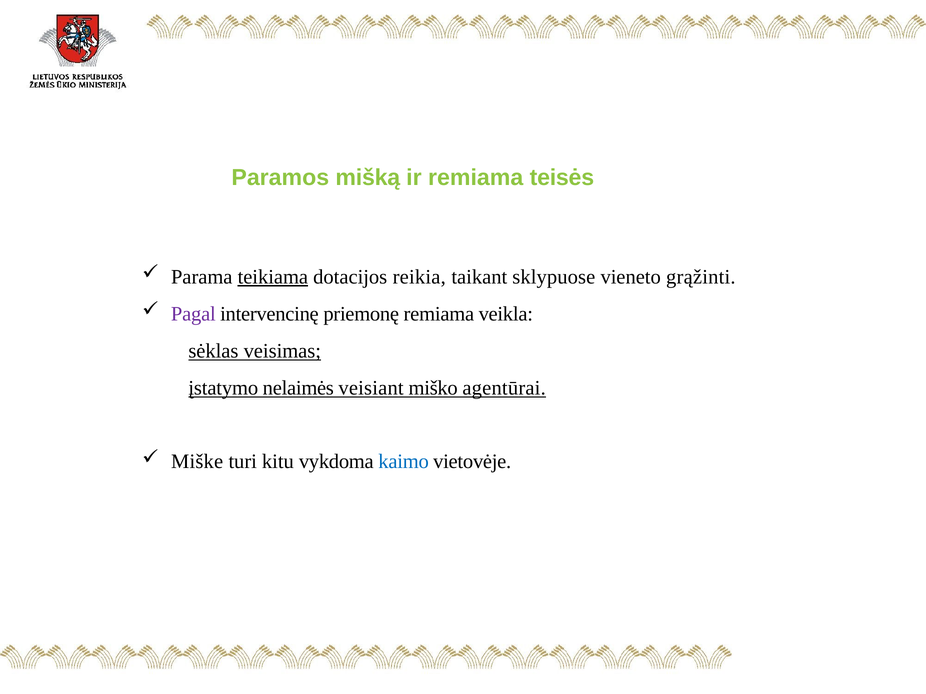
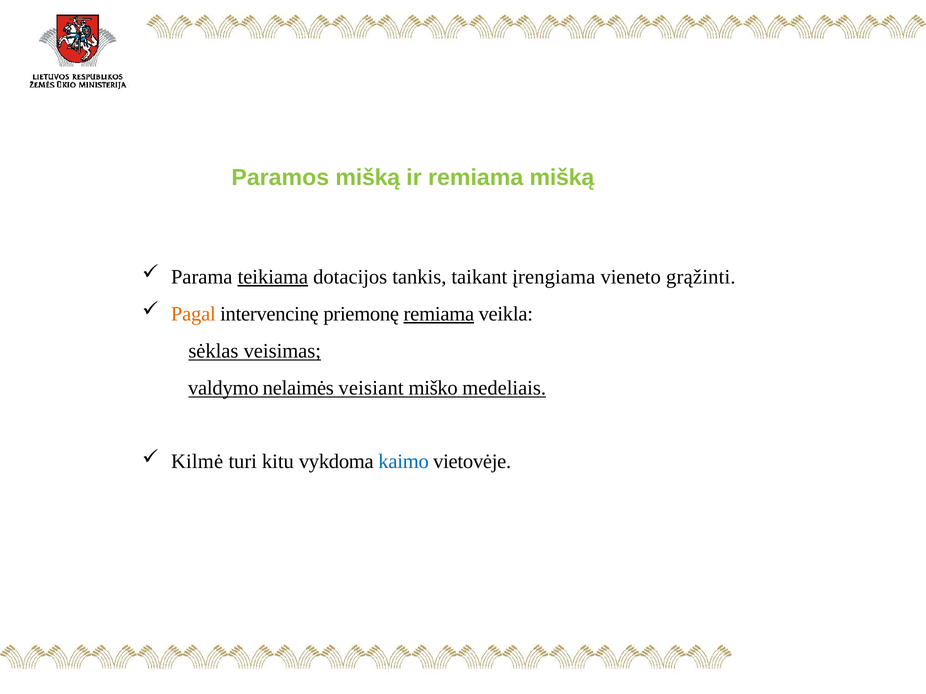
remiama teisės: teisės -> mišką
reikia: reikia -> tankis
sklypuose: sklypuose -> įrengiama
Pagal colour: purple -> orange
remiama at (439, 314) underline: none -> present
įstatymo: įstatymo -> valdymo
agentūrai: agentūrai -> medeliais
Miške: Miške -> Kilmė
